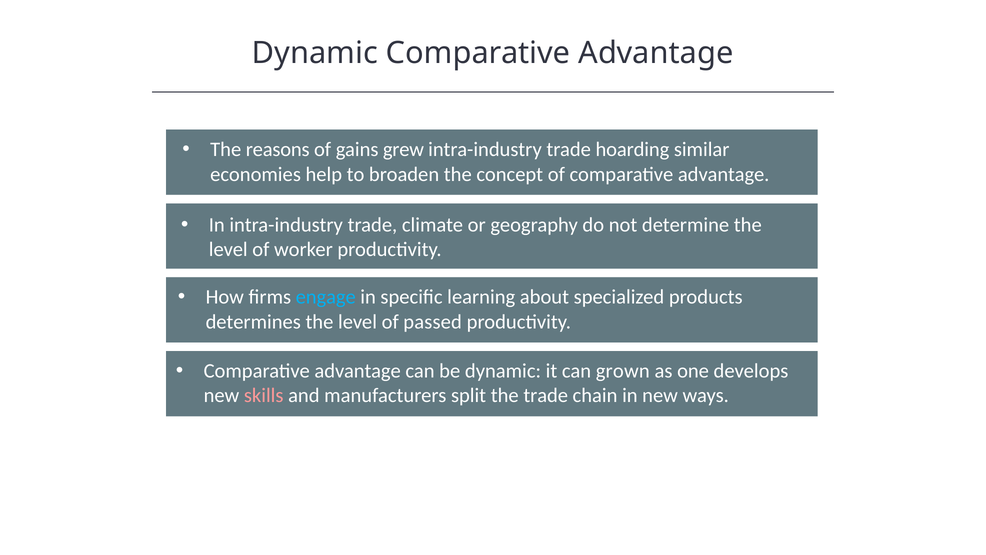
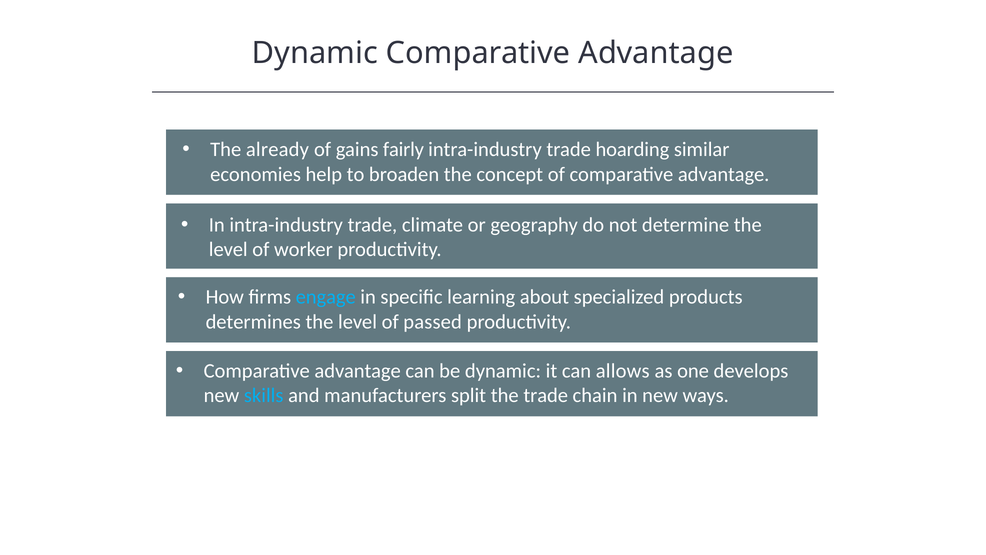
reasons: reasons -> already
grew: grew -> fairly
grown: grown -> allows
skills colour: pink -> light blue
